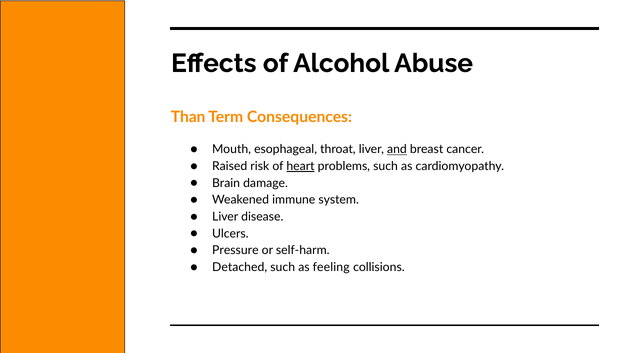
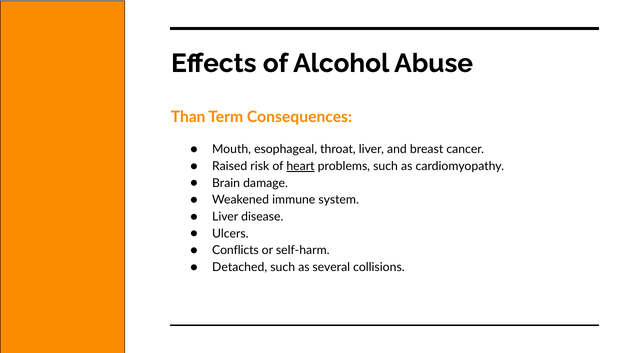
and underline: present -> none
Pressure: Pressure -> Conflicts
feeling: feeling -> several
